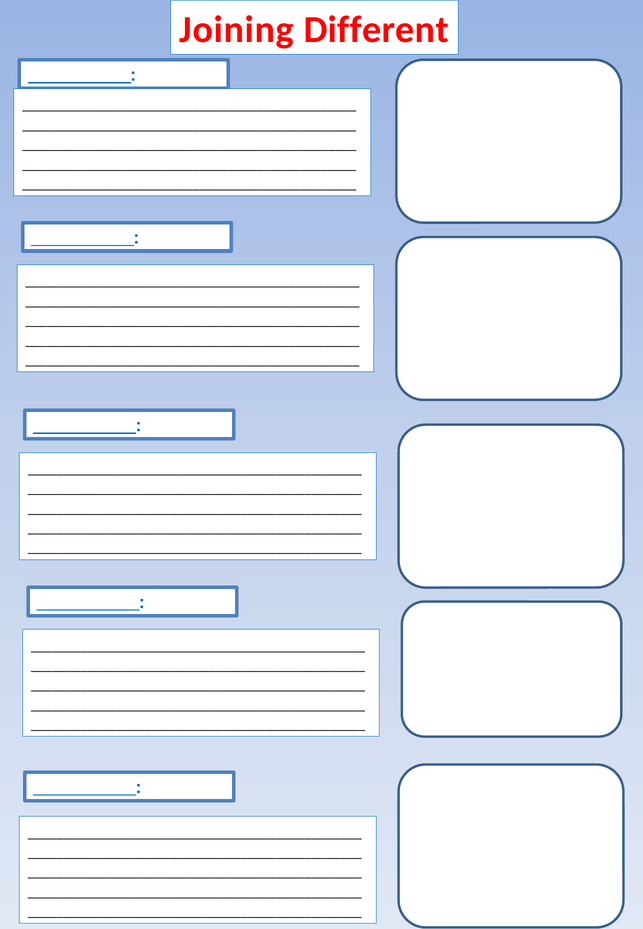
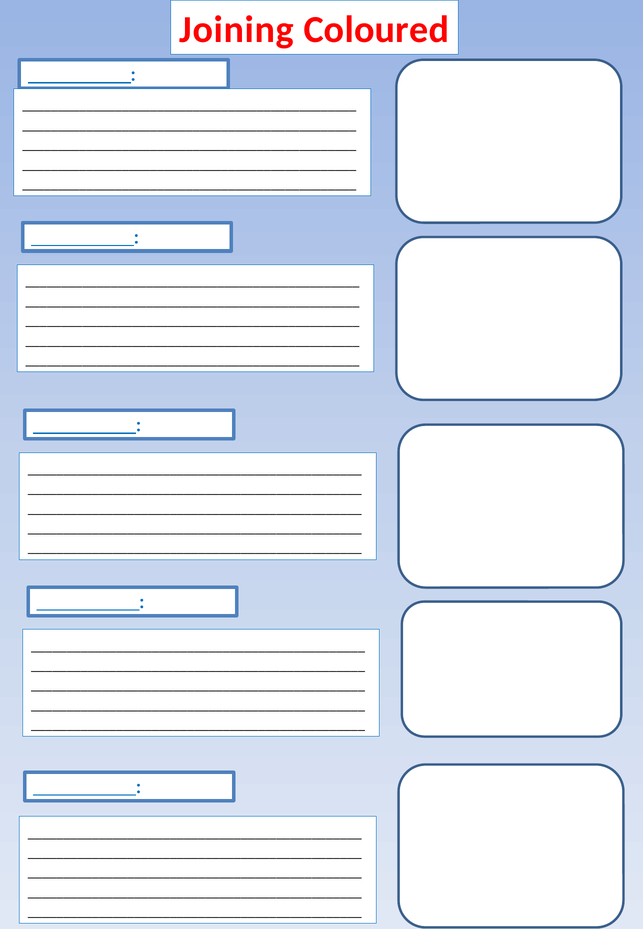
Different: Different -> Coloured
